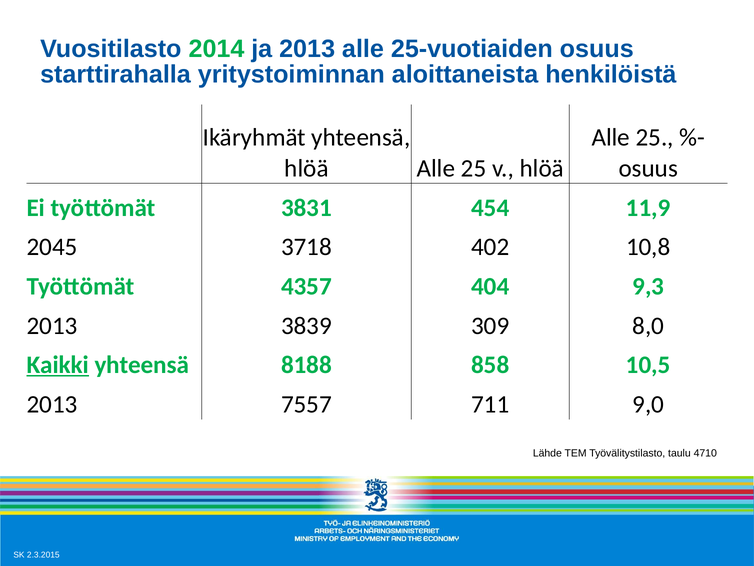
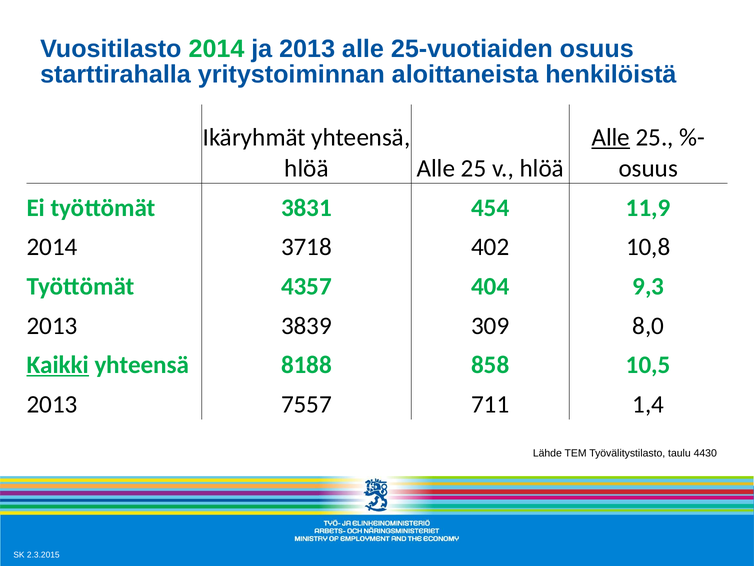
Alle at (611, 138) underline: none -> present
2045 at (52, 247): 2045 -> 2014
9,0: 9,0 -> 1,4
4710: 4710 -> 4430
